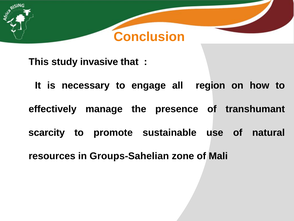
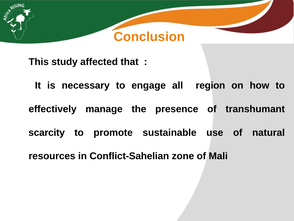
invasive: invasive -> affected
Groups-Sahelian: Groups-Sahelian -> Conflict-Sahelian
